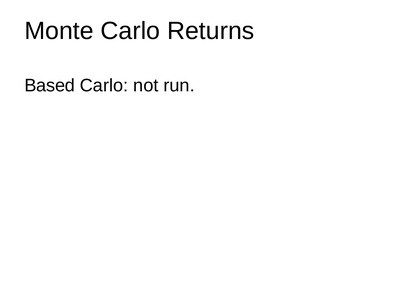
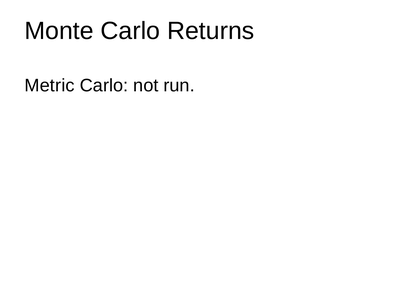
Based: Based -> Metric
